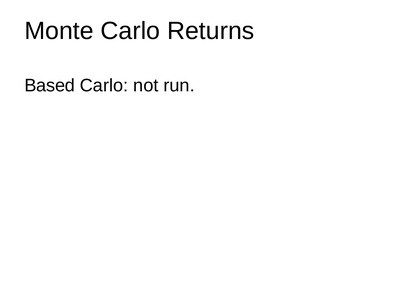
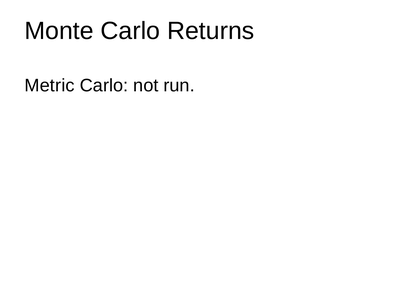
Based: Based -> Metric
